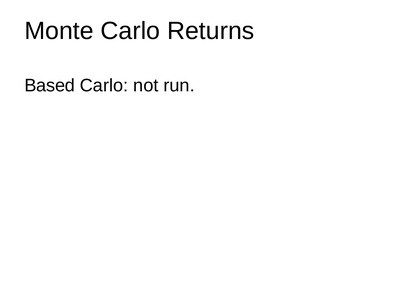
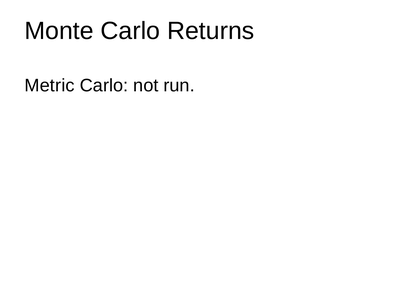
Based: Based -> Metric
